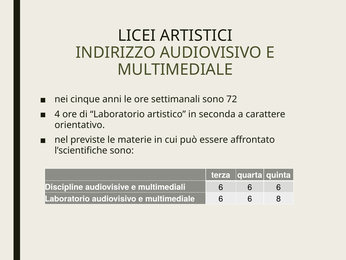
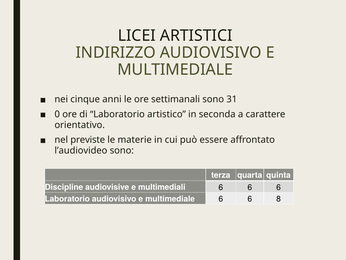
72: 72 -> 31
4: 4 -> 0
l’scientifiche: l’scientifiche -> l’audiovideo
